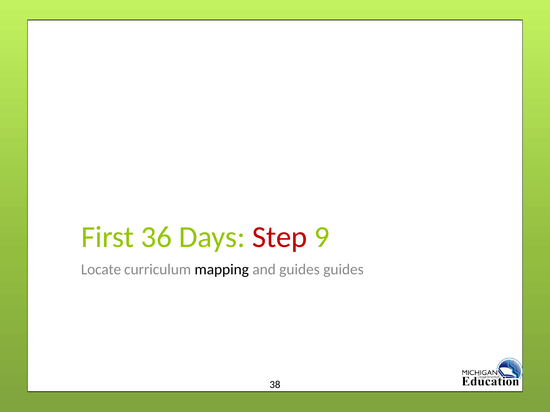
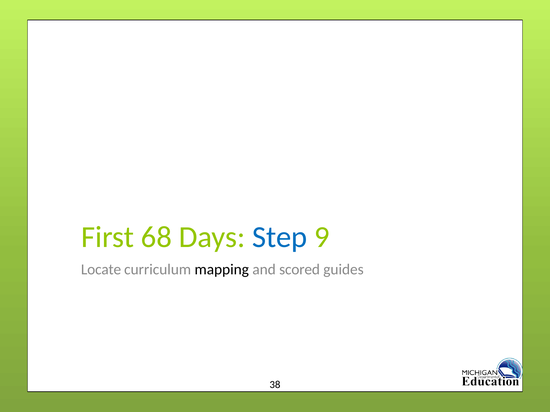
36: 36 -> 68
Step colour: red -> blue
and guides: guides -> scored
